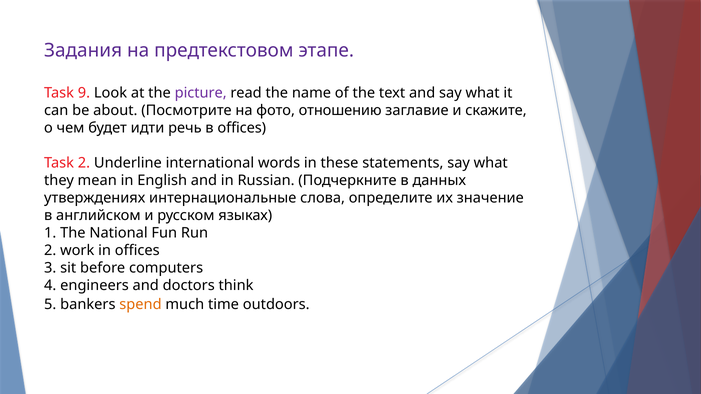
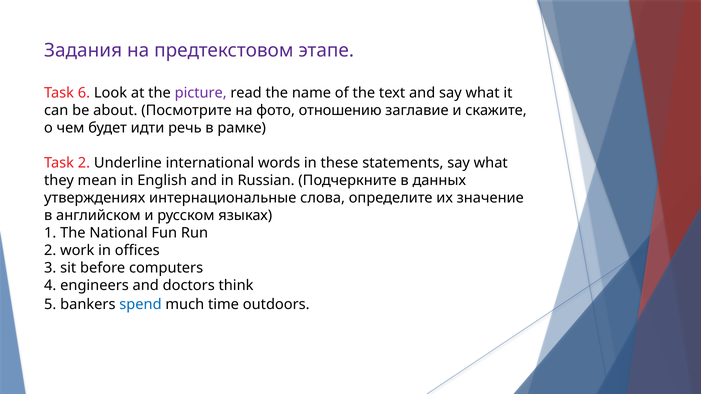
9: 9 -> 6
в offices: offices -> рамке
spend colour: orange -> blue
